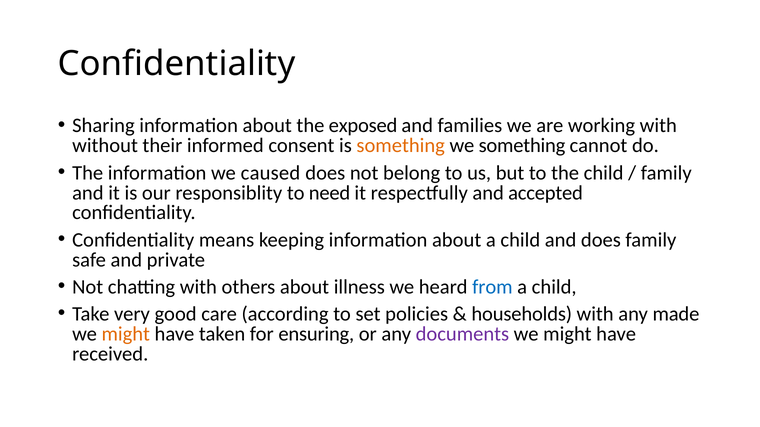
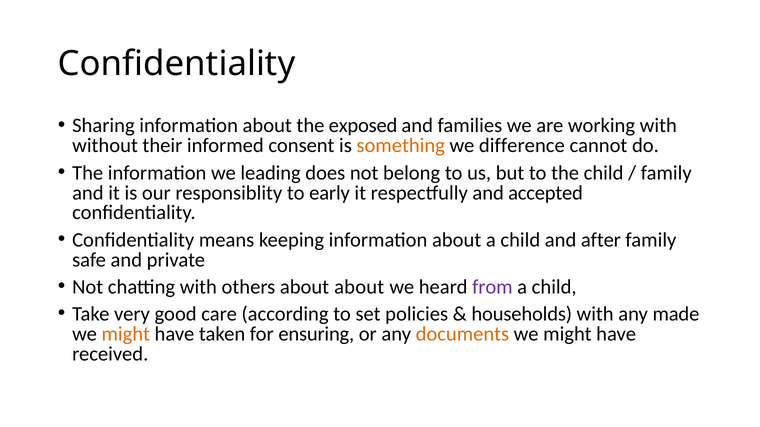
we something: something -> difference
caused: caused -> leading
need: need -> early
and does: does -> after
about illness: illness -> about
from colour: blue -> purple
documents colour: purple -> orange
